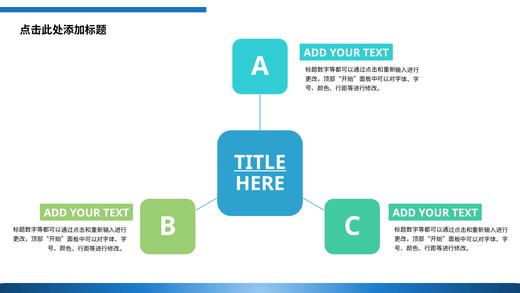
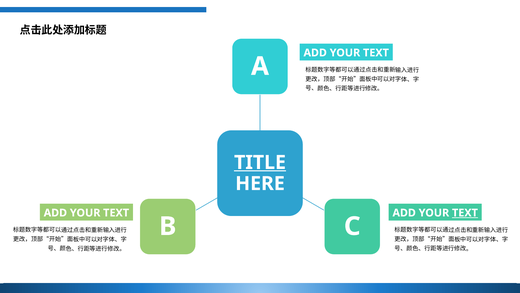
TEXT at (465, 213) underline: none -> present
